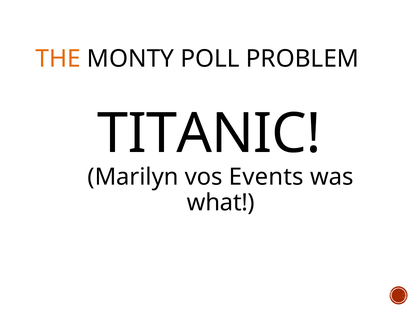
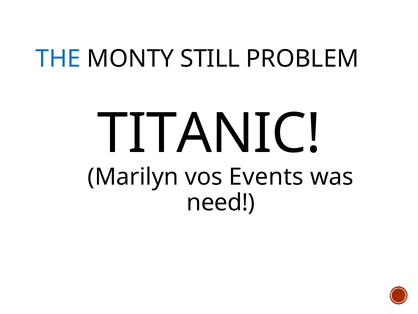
THE colour: orange -> blue
POLL: POLL -> STILL
what: what -> need
